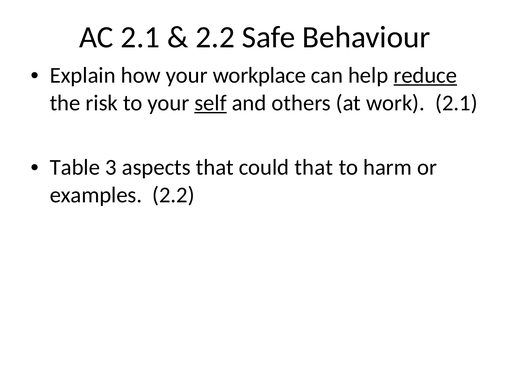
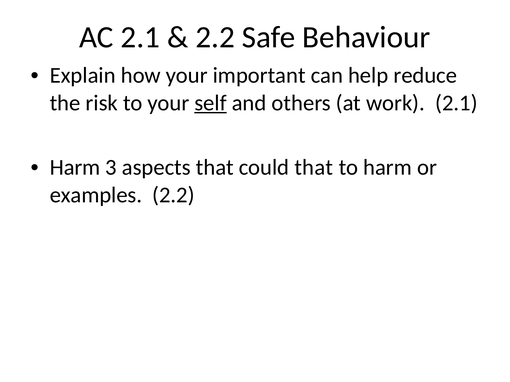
workplace: workplace -> important
reduce underline: present -> none
Table at (75, 168): Table -> Harm
